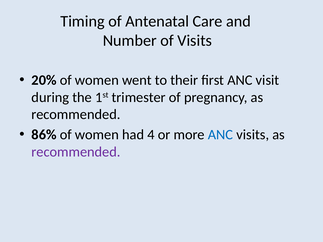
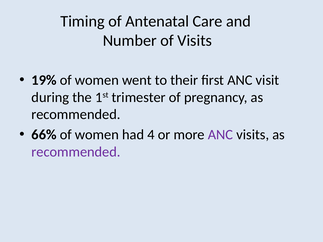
20%: 20% -> 19%
86%: 86% -> 66%
ANC at (220, 135) colour: blue -> purple
